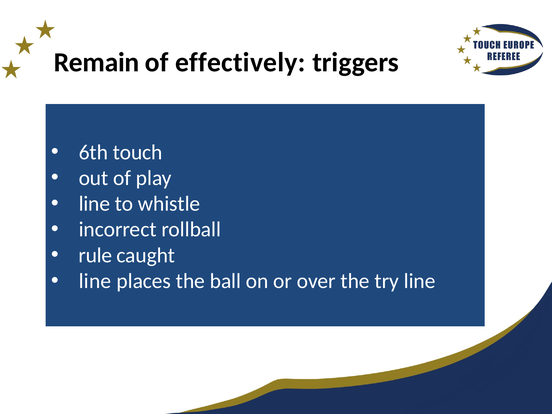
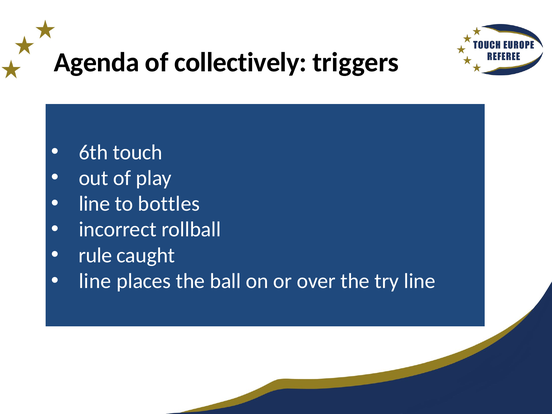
Remain: Remain -> Agenda
effectively: effectively -> collectively
whistle: whistle -> bottles
